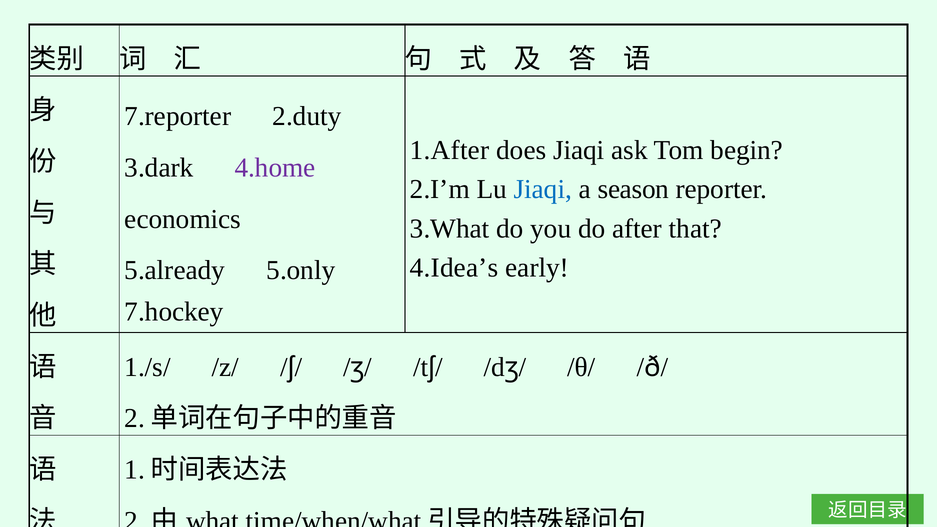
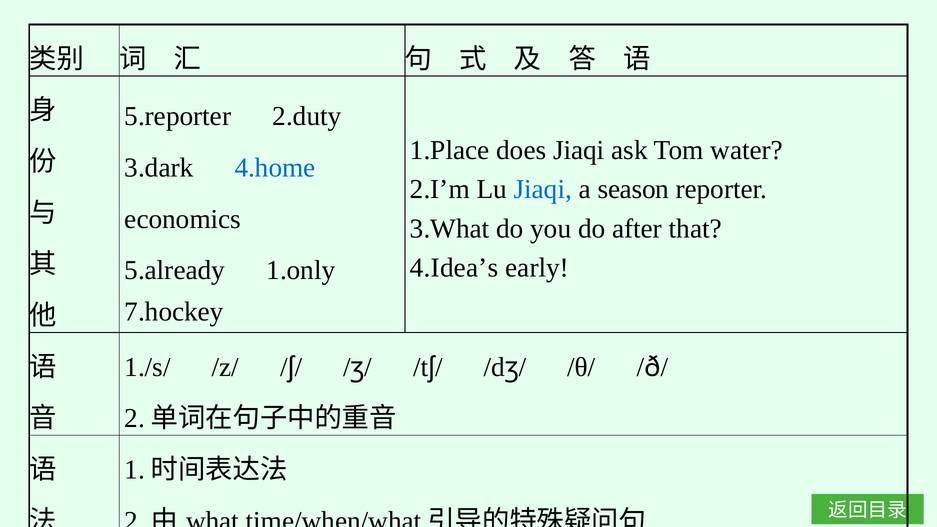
7.reporter: 7.reporter -> 5.reporter
1.After: 1.After -> 1.Place
begin: begin -> water
4.home colour: purple -> blue
5.only: 5.only -> 1.only
